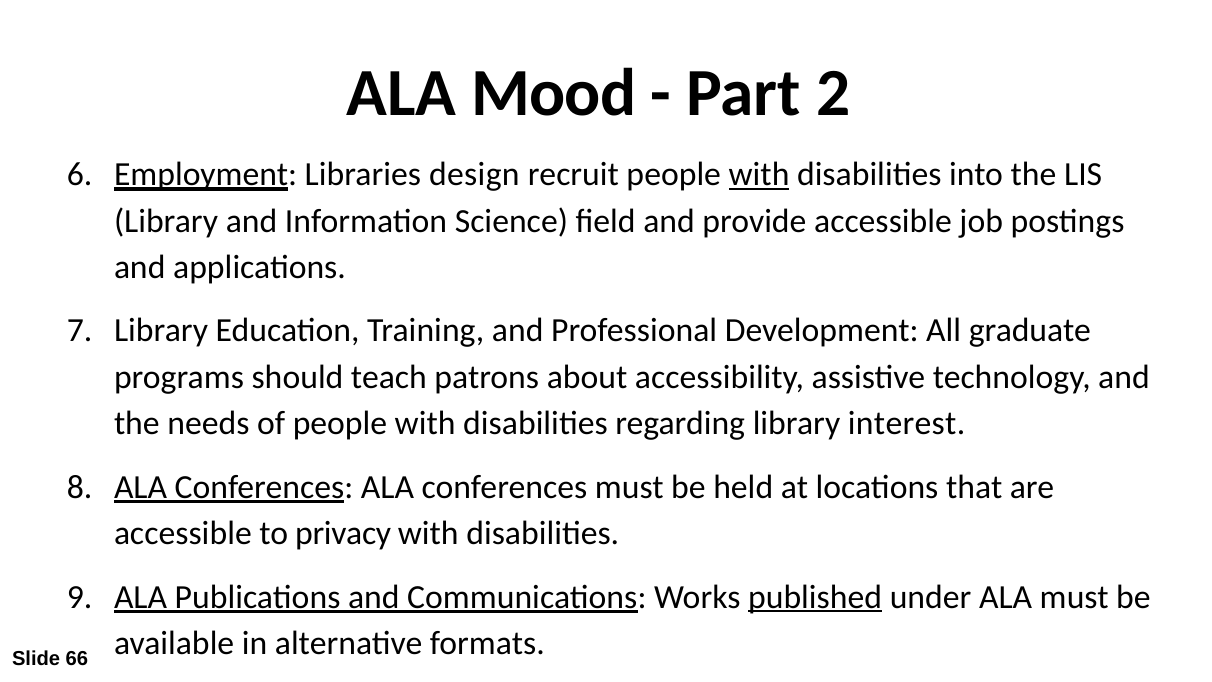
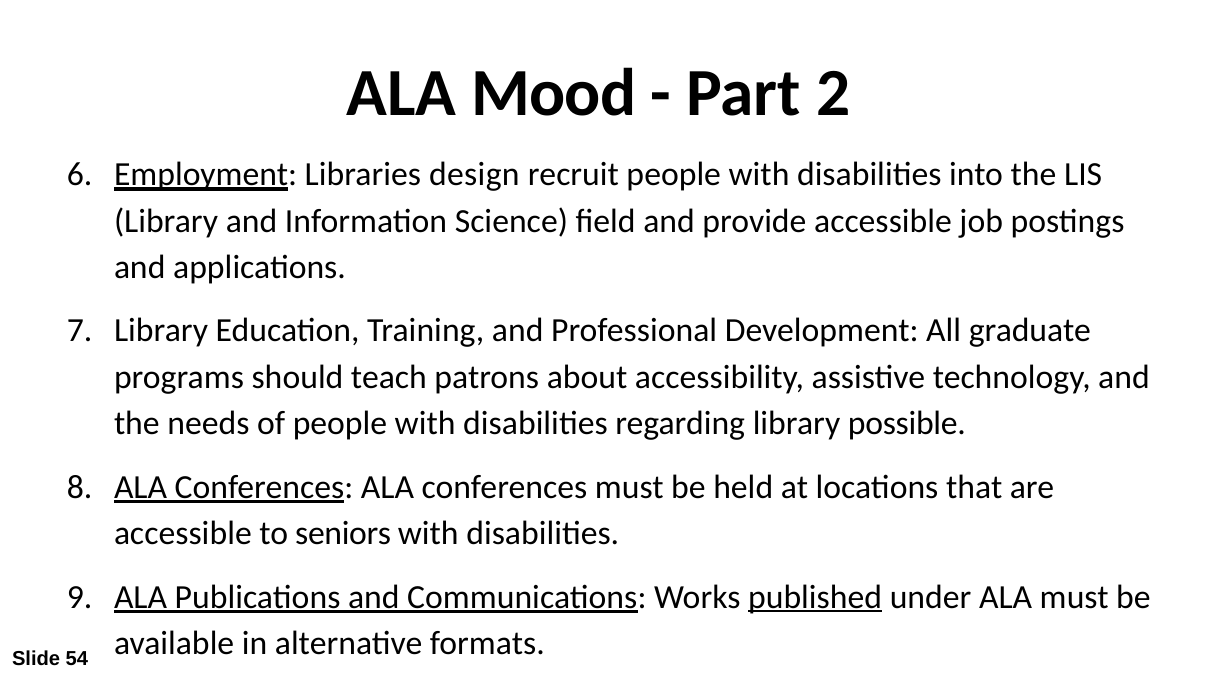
with at (759, 174) underline: present -> none
interest: interest -> possible
privacy: privacy -> seniors
66: 66 -> 54
